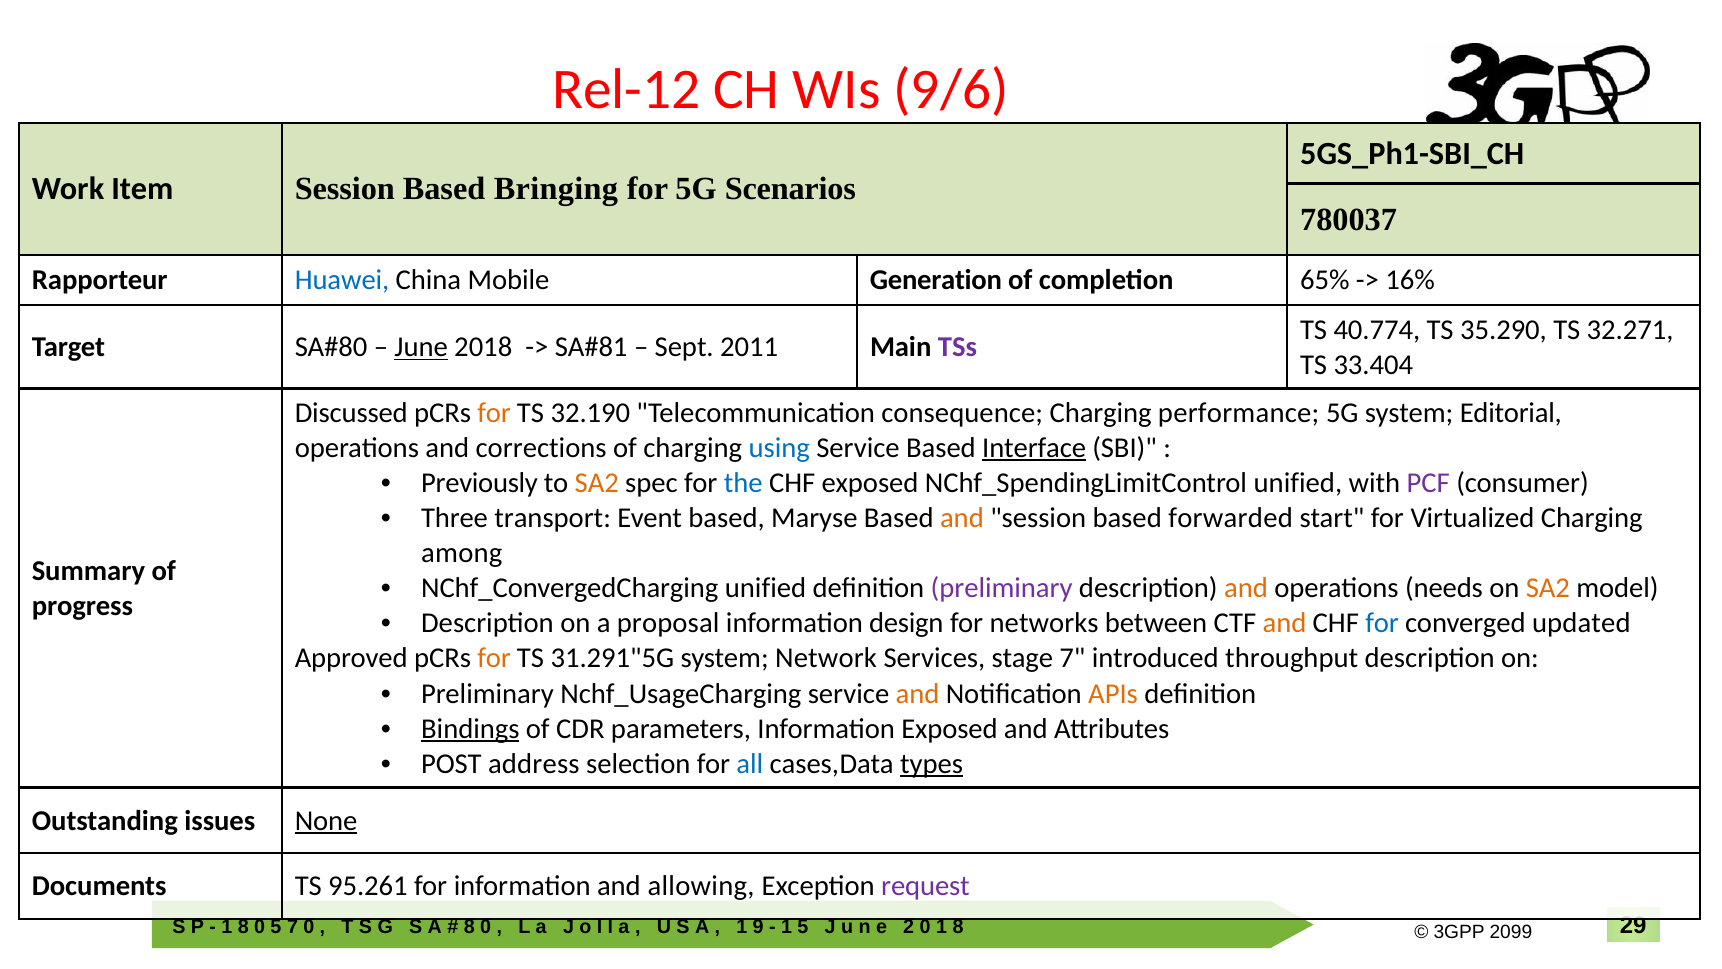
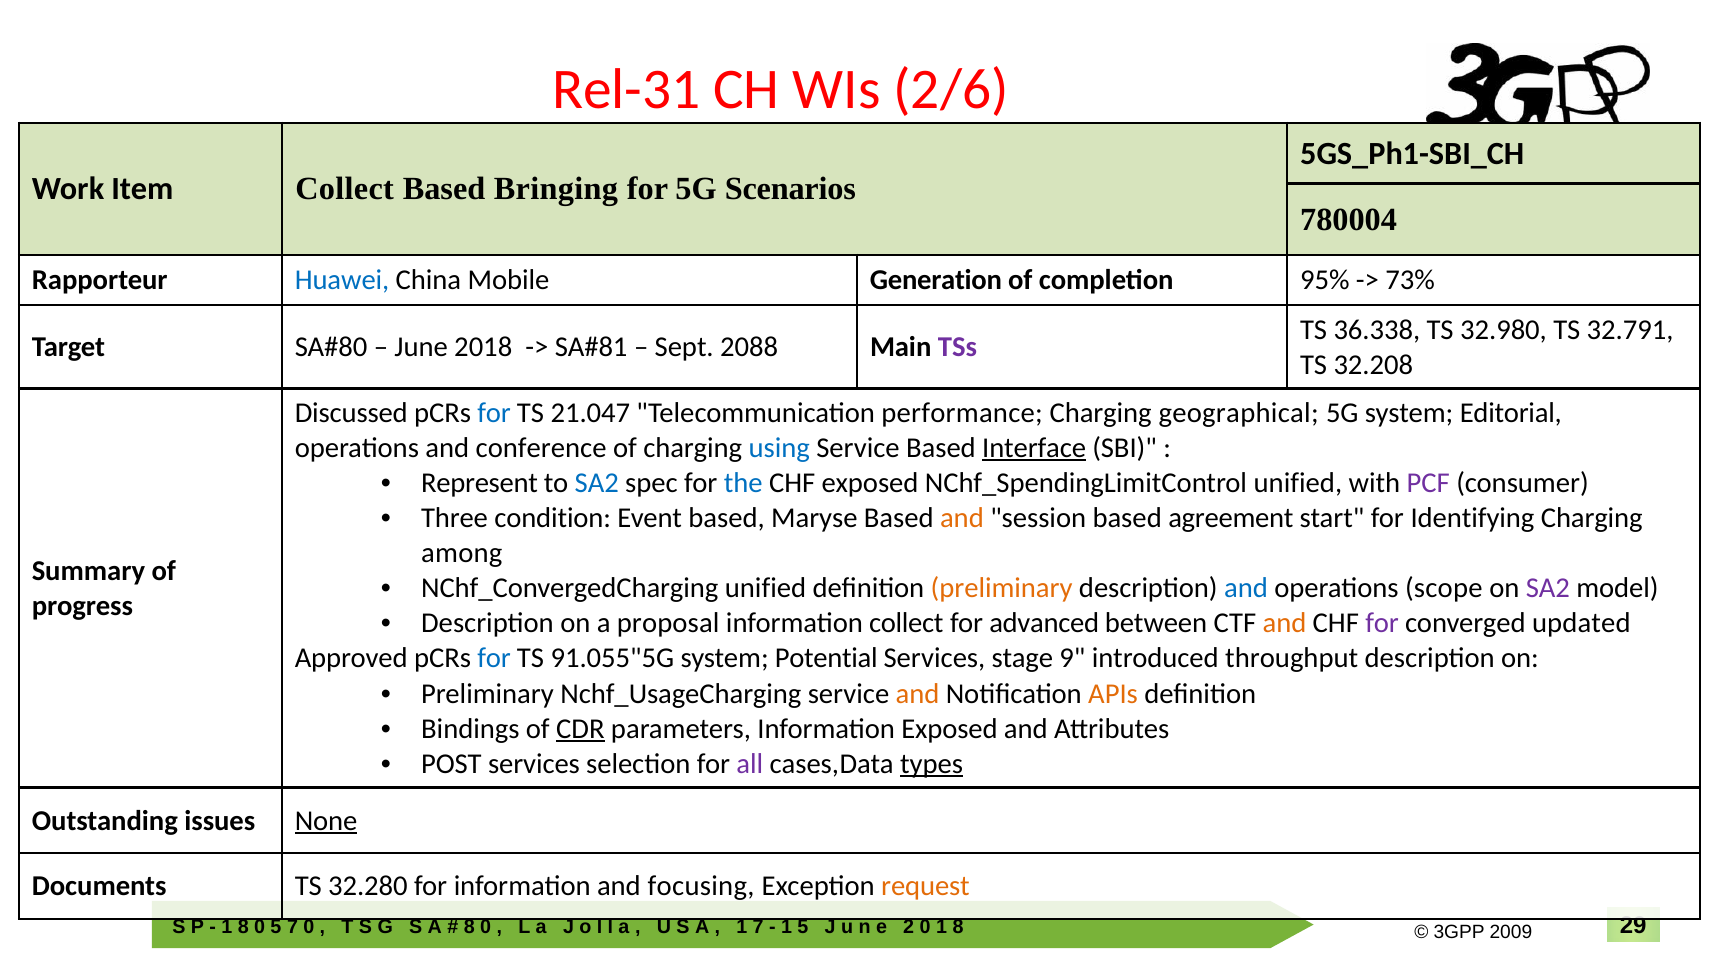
Rel-12: Rel-12 -> Rel-31
9/6: 9/6 -> 2/6
Item Session: Session -> Collect
780037: 780037 -> 780004
65%: 65% -> 95%
16%: 16% -> 73%
40.774: 40.774 -> 36.338
35.290: 35.290 -> 32.980
32.271: 32.271 -> 32.791
June underline: present -> none
2011: 2011 -> 2088
33.404: 33.404 -> 32.208
for at (494, 413) colour: orange -> blue
32.190: 32.190 -> 21.047
consequence: consequence -> performance
performance: performance -> geographical
corrections: corrections -> conference
Previously: Previously -> Represent
SA2 at (597, 483) colour: orange -> blue
transport: transport -> condition
forwarded: forwarded -> agreement
Virtualized: Virtualized -> Identifying
preliminary at (1002, 588) colour: purple -> orange
and at (1246, 588) colour: orange -> blue
needs: needs -> scope
SA2 at (1548, 588) colour: orange -> purple
information design: design -> collect
networks: networks -> advanced
for at (1382, 623) colour: blue -> purple
for at (494, 658) colour: orange -> blue
31.291"5G: 31.291"5G -> 91.055"5G
Network: Network -> Potential
stage 7: 7 -> 9
Bindings underline: present -> none
CDR underline: none -> present
POST address: address -> services
all colour: blue -> purple
95.261: 95.261 -> 32.280
allowing: allowing -> focusing
request colour: purple -> orange
9 at (758, 927): 9 -> 7
2099: 2099 -> 2009
